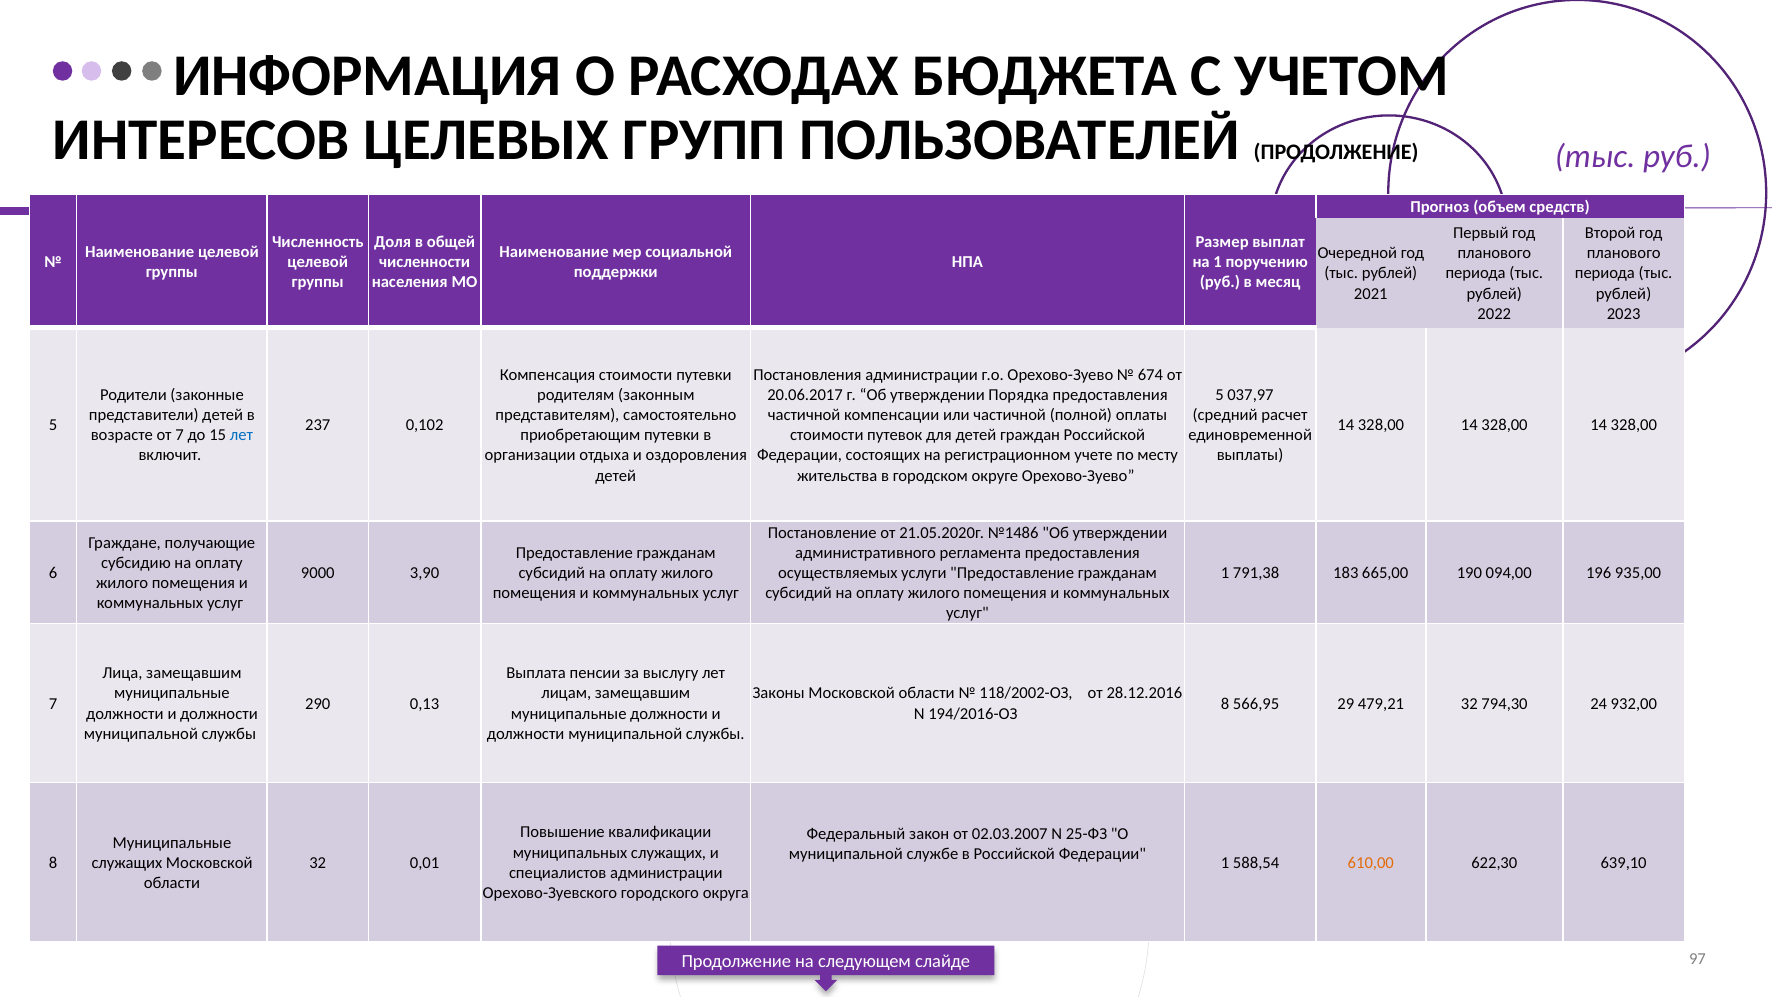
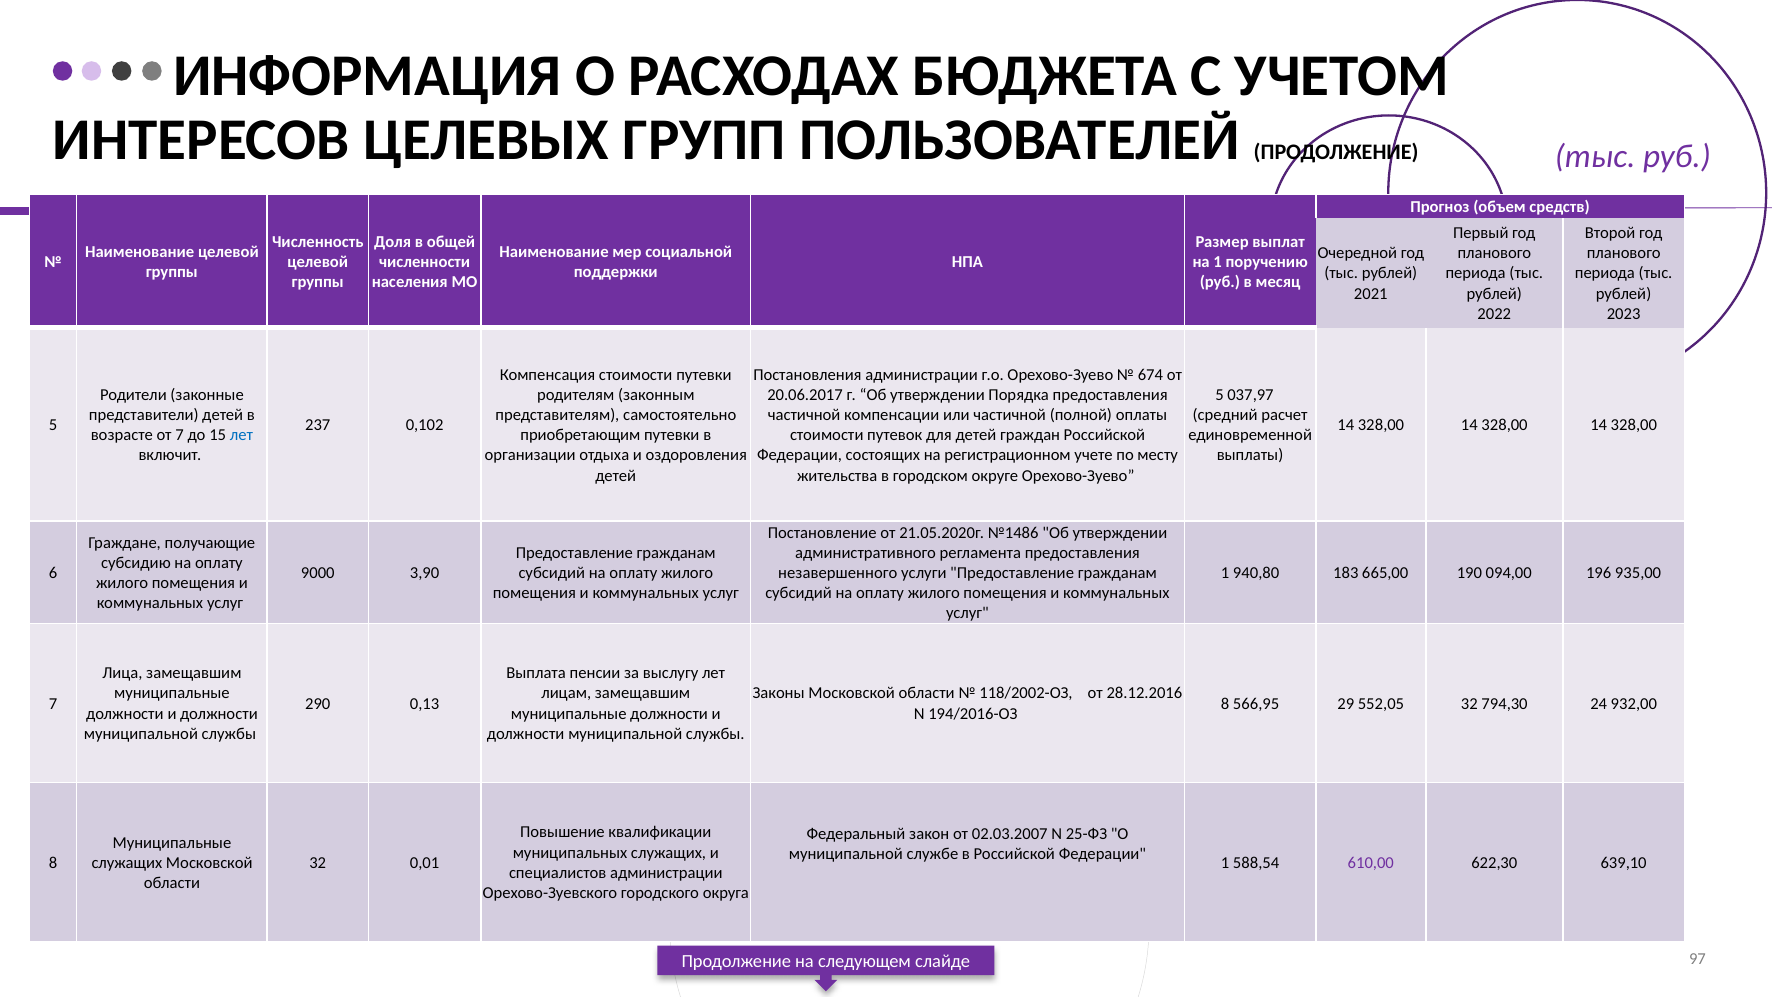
осуществляемых: осуществляемых -> незавершенного
791,38: 791,38 -> 940,80
479,21: 479,21 -> 552,05
610,00 colour: orange -> purple
